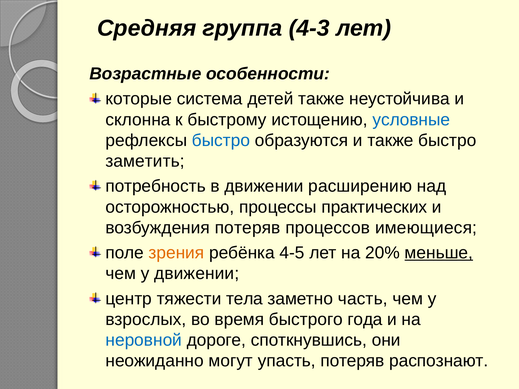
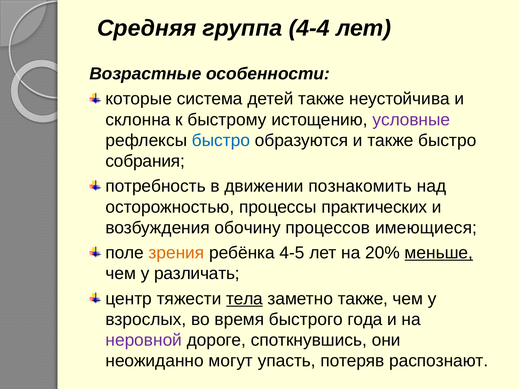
4-3: 4-3 -> 4-4
условные colour: blue -> purple
заметить: заметить -> собрания
расширению: расширению -> познакомить
возбуждения потеряв: потеряв -> обочину
у движении: движении -> различать
тела underline: none -> present
заметно часть: часть -> также
неровной colour: blue -> purple
